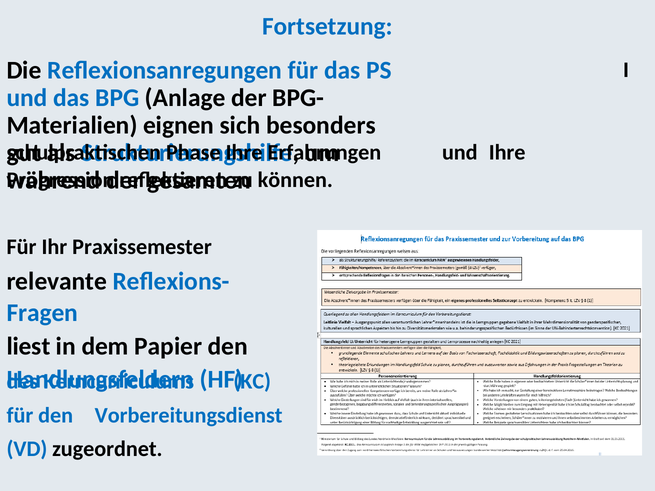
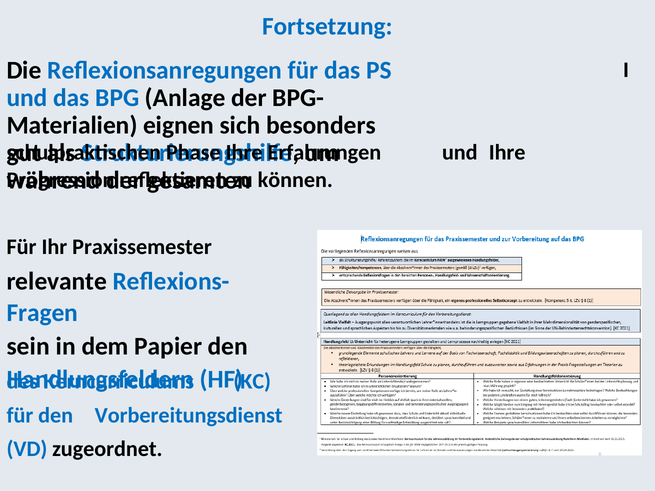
liest: liest -> sein
